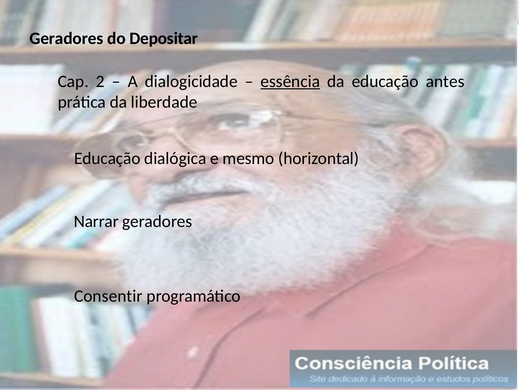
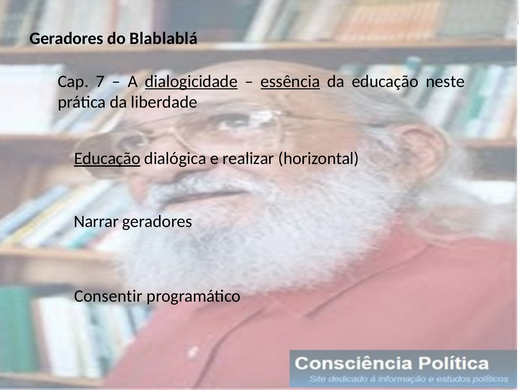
Depositar: Depositar -> Blablablá
2: 2 -> 7
dialogicidade underline: none -> present
antes: antes -> neste
Educação at (107, 158) underline: none -> present
mesmo: mesmo -> realizar
